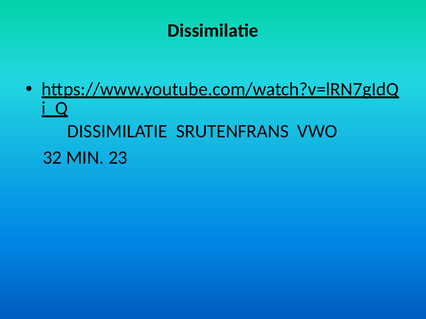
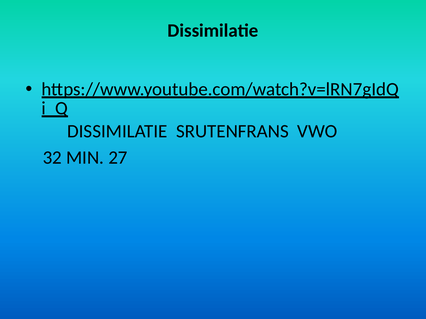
23: 23 -> 27
